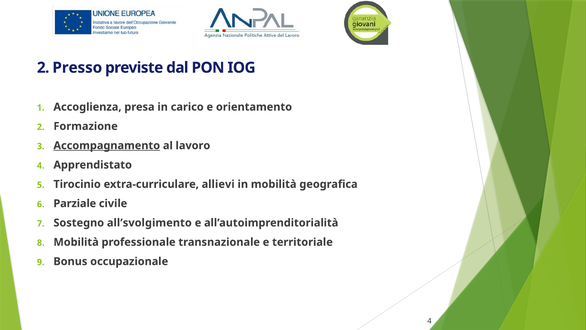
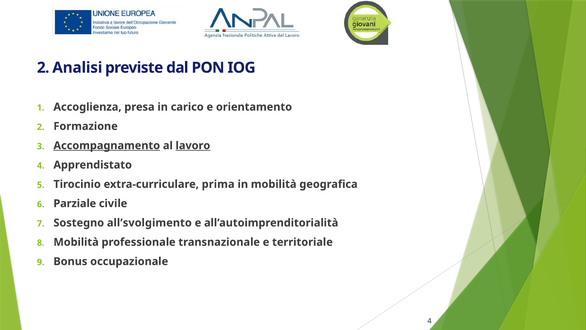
Presso: Presso -> Analisi
lavoro underline: none -> present
allievi: allievi -> prima
